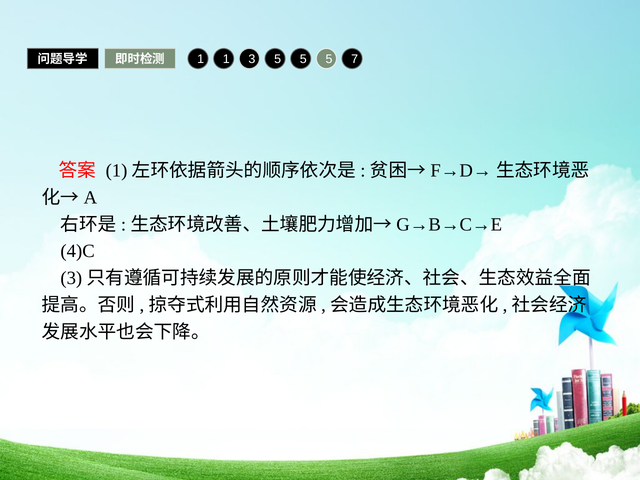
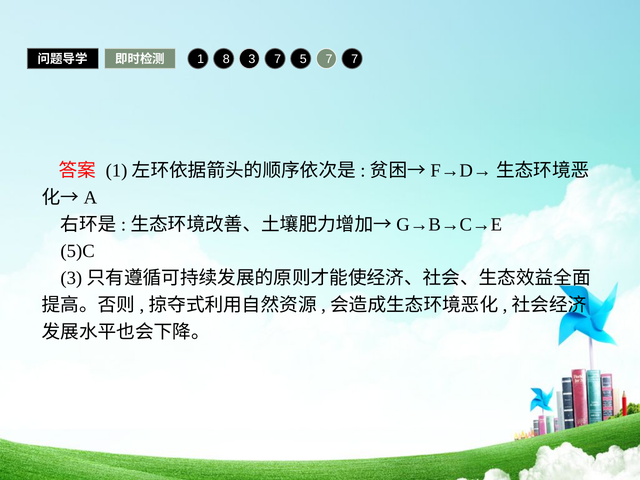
1 1: 1 -> 8
3 5: 5 -> 7
5 at (329, 59): 5 -> 7
4)C: 4)C -> 5)C
